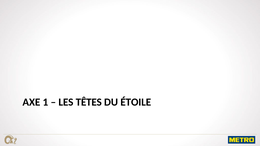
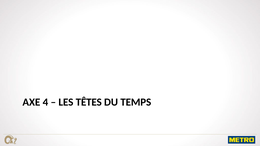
1: 1 -> 4
ÉTOILE: ÉTOILE -> TEMPS
